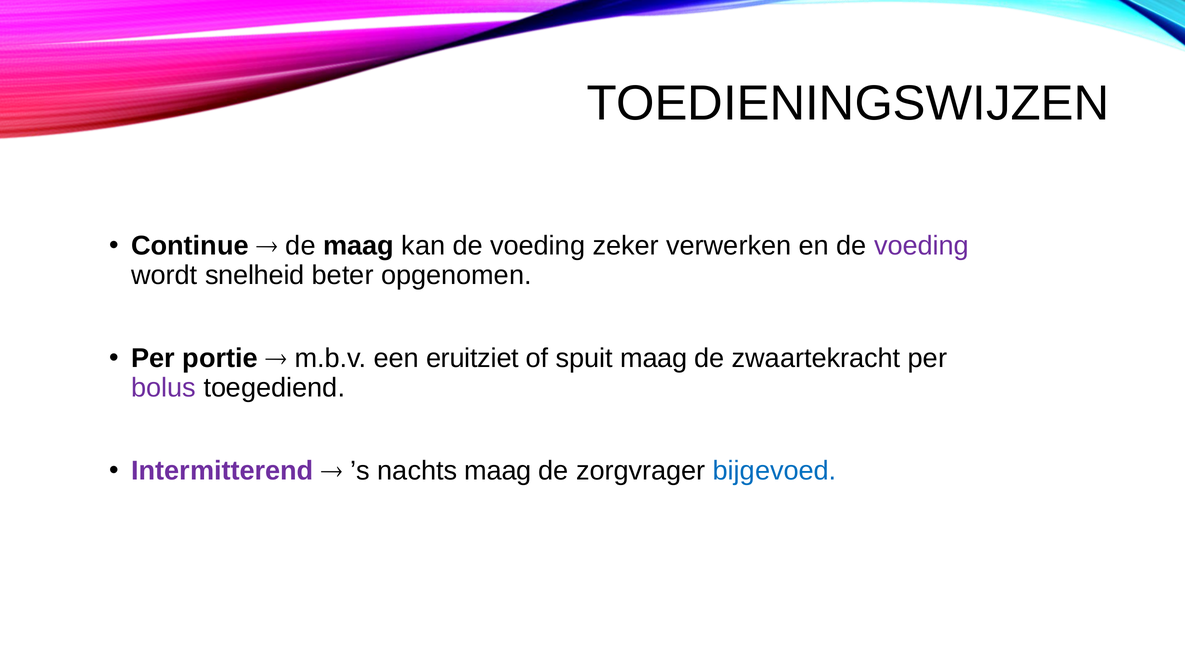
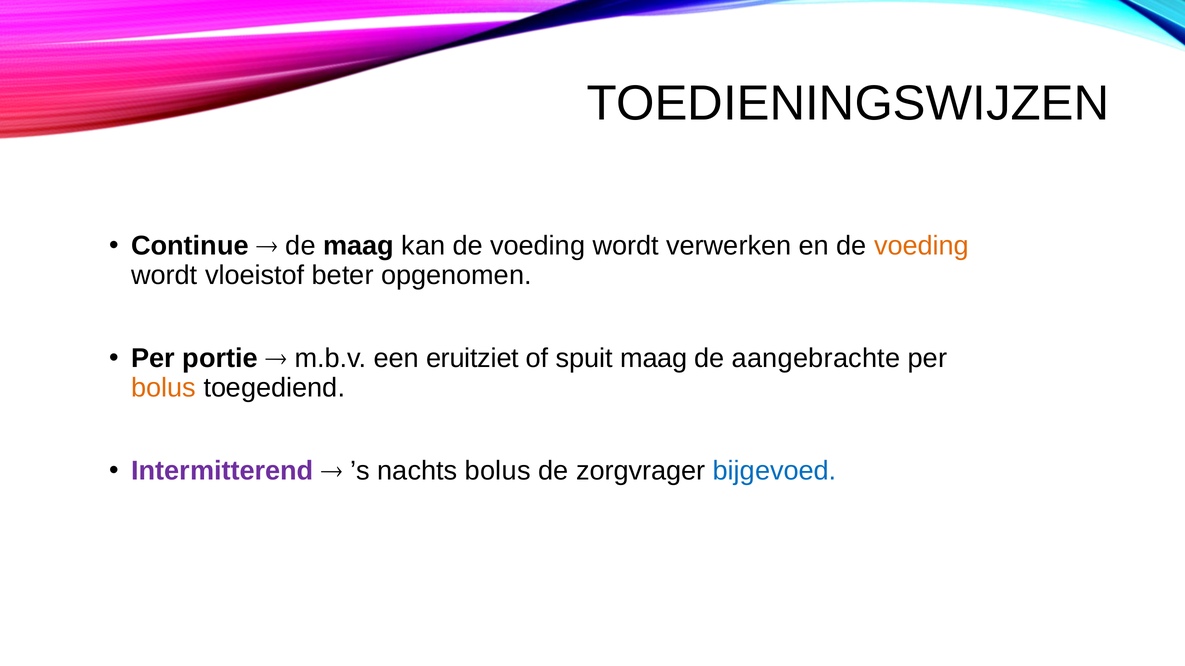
kan de voeding zeker: zeker -> wordt
voeding at (921, 246) colour: purple -> orange
snelheid: snelheid -> vloeistof
zwaartekracht: zwaartekracht -> aangebrachte
bolus at (164, 388) colour: purple -> orange
nachts maag: maag -> bolus
